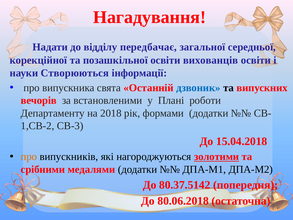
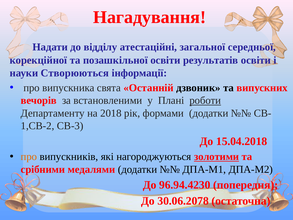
передбачає: передбачає -> атестаційні
вихованців: вихованців -> результатів
дзвоник colour: blue -> black
роботи underline: none -> present
80.37.5142: 80.37.5142 -> 96.94.4230
80.06.2018: 80.06.2018 -> 30.06.2078
